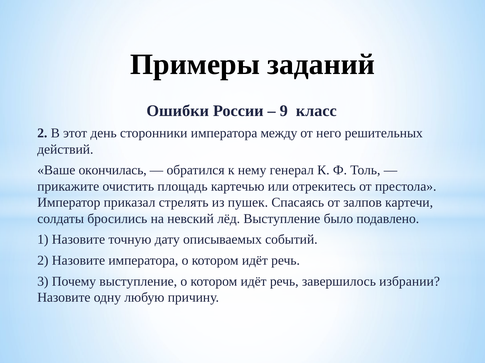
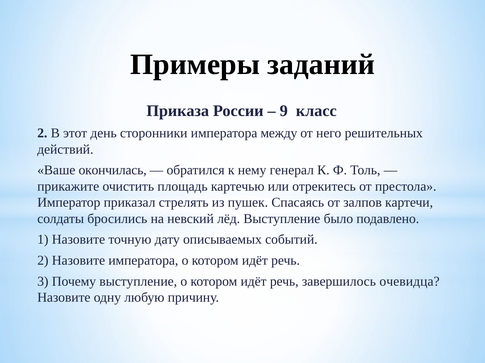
Ошибки: Ошибки -> Приказа
избрании: избрании -> очевидца
